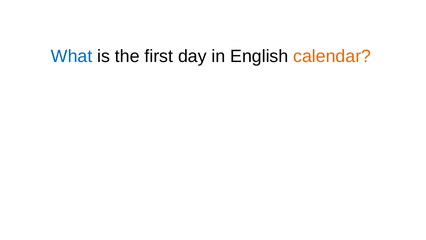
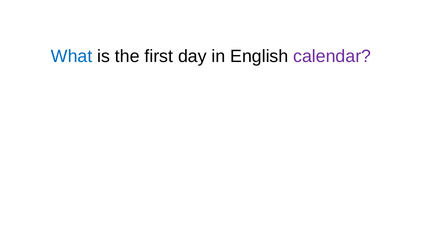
calendar colour: orange -> purple
